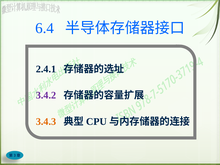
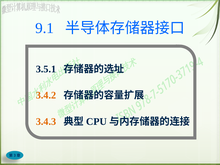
6.4: 6.4 -> 9.1
2.4.1: 2.4.1 -> 3.5.1
3.4.2 colour: purple -> orange
